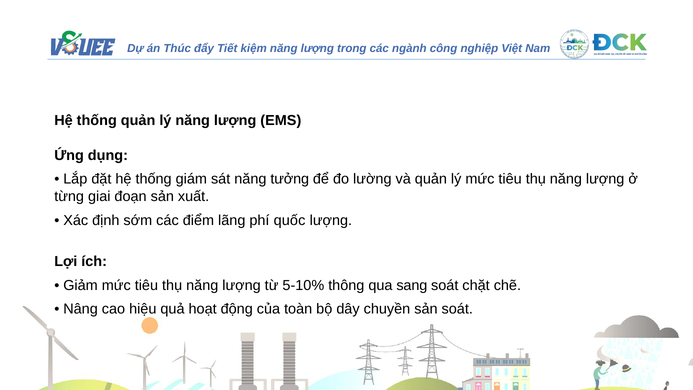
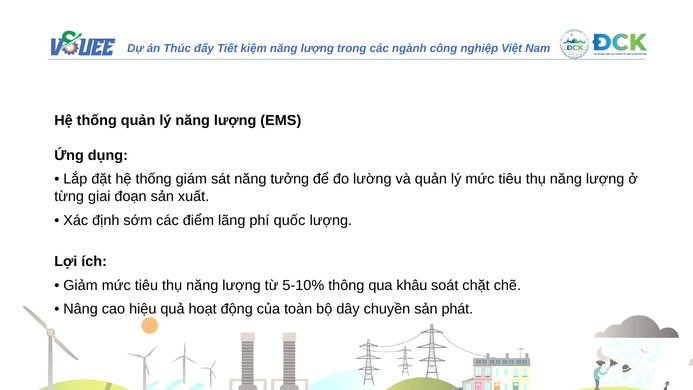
sang: sang -> khâu
sản soát: soát -> phát
